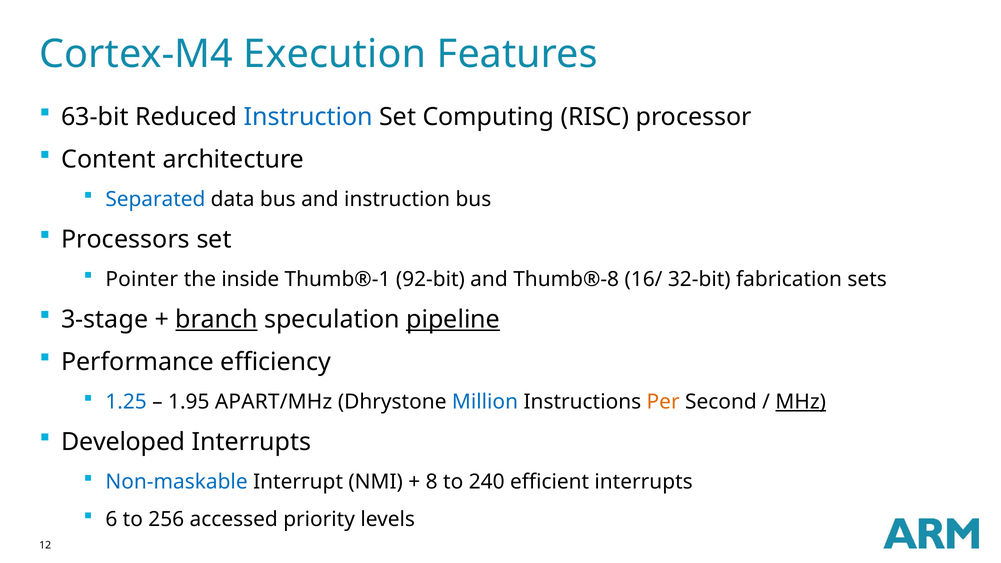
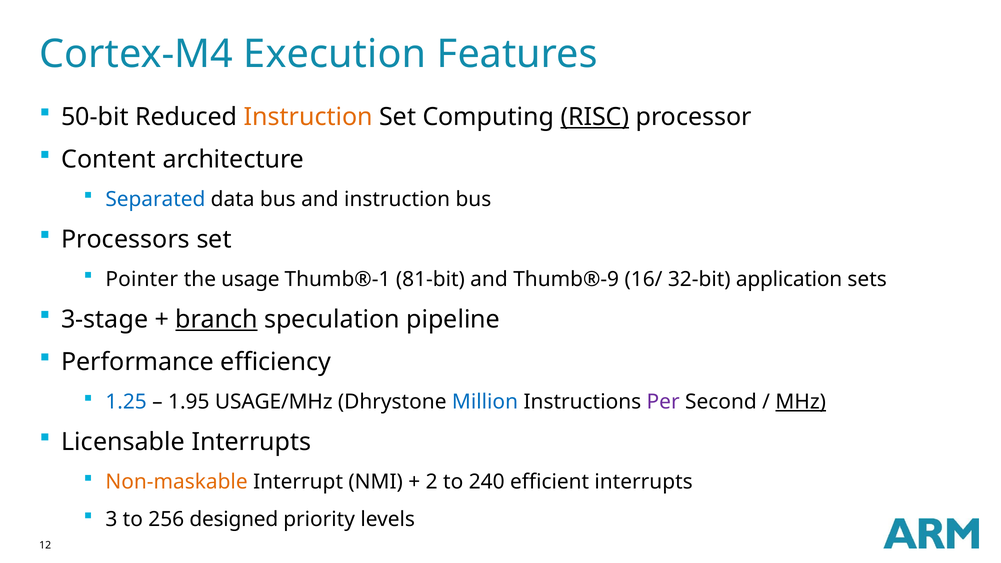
63-bit: 63-bit -> 50-bit
Instruction at (308, 117) colour: blue -> orange
RISC underline: none -> present
inside: inside -> usage
92-bit: 92-bit -> 81-bit
Thumb®-8: Thumb®-8 -> Thumb®-9
fabrication: fabrication -> application
pipeline underline: present -> none
APART/MHz: APART/MHz -> USAGE/MHz
Per colour: orange -> purple
Developed: Developed -> Licensable
Non-maskable colour: blue -> orange
8: 8 -> 2
6: 6 -> 3
accessed: accessed -> designed
